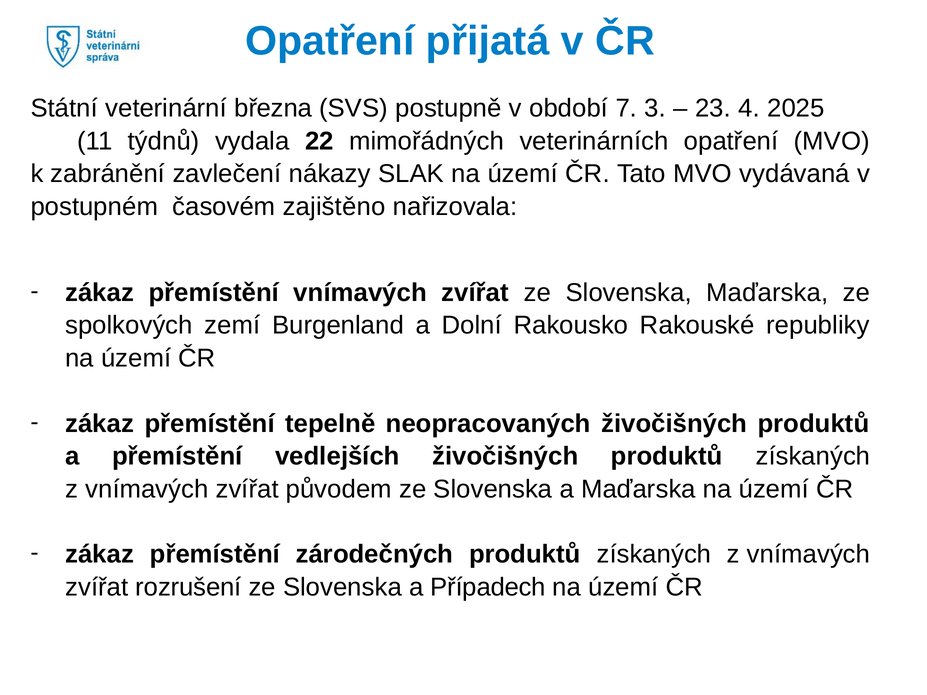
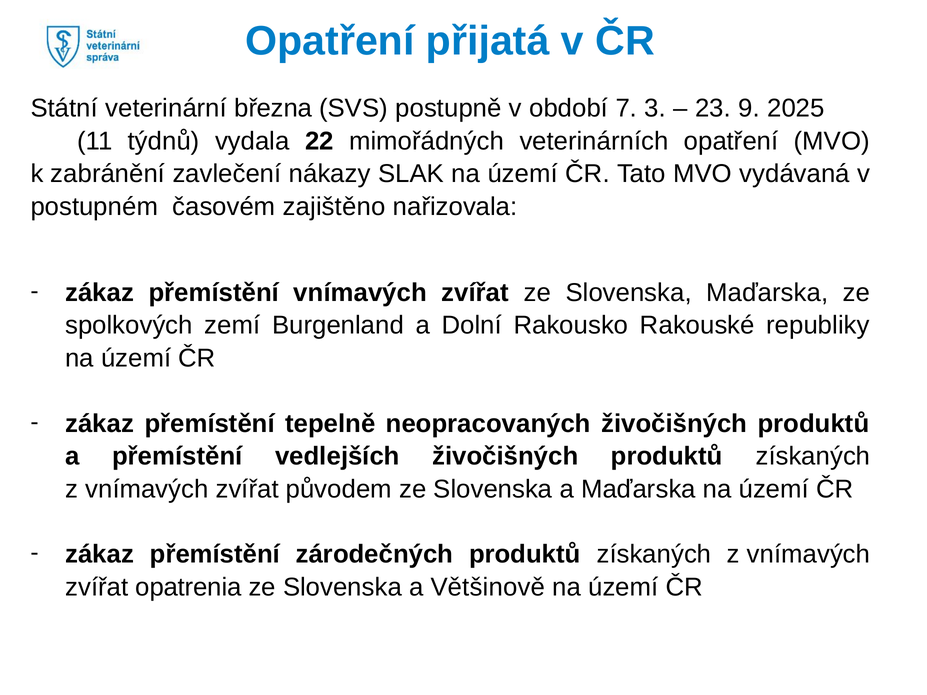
4: 4 -> 9
rozrušení: rozrušení -> opatrenia
Případech: Případech -> Většinově
